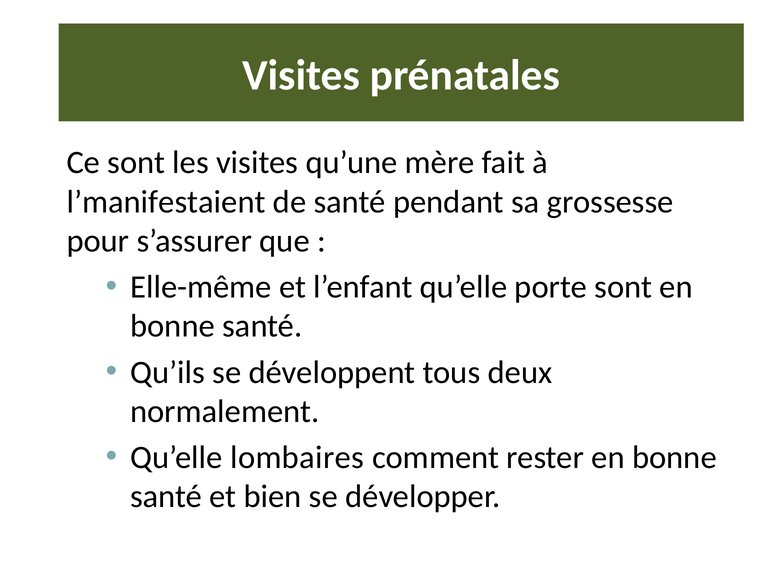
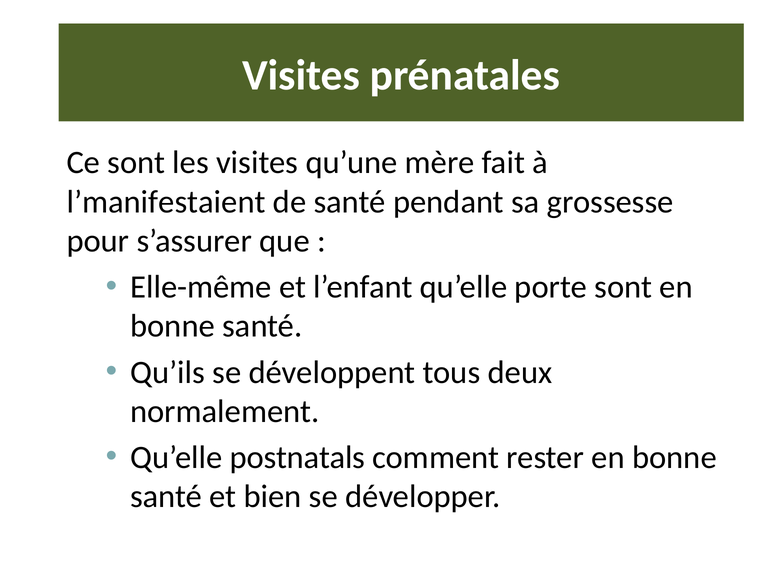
lombaires: lombaires -> postnatals
